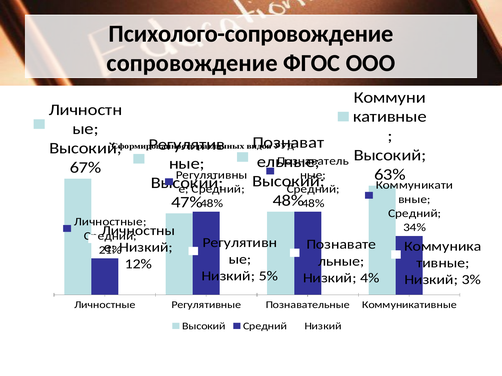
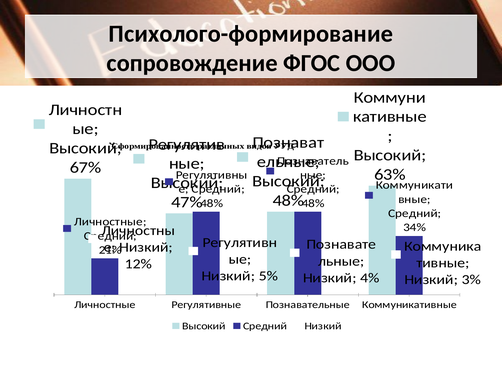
Психолого-сопровождение: Психолого-сопровождение -> Психолого-формирование
